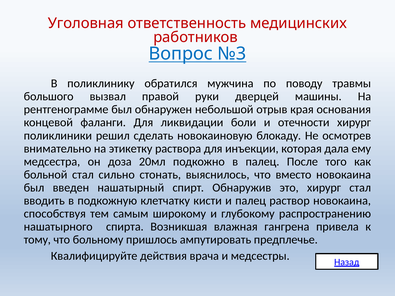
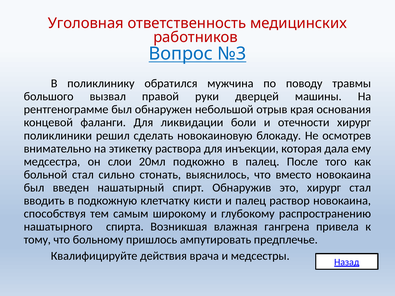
доза: доза -> слои
